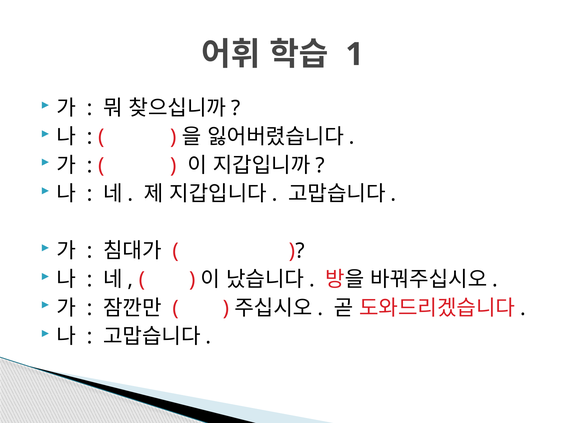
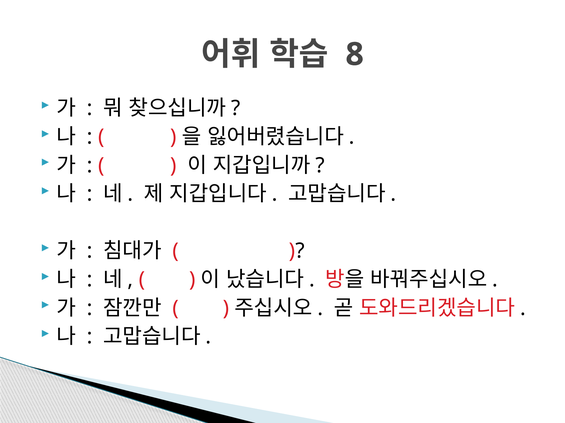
1: 1 -> 8
